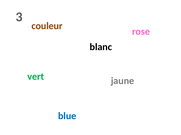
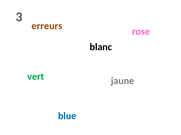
couleur: couleur -> erreurs
